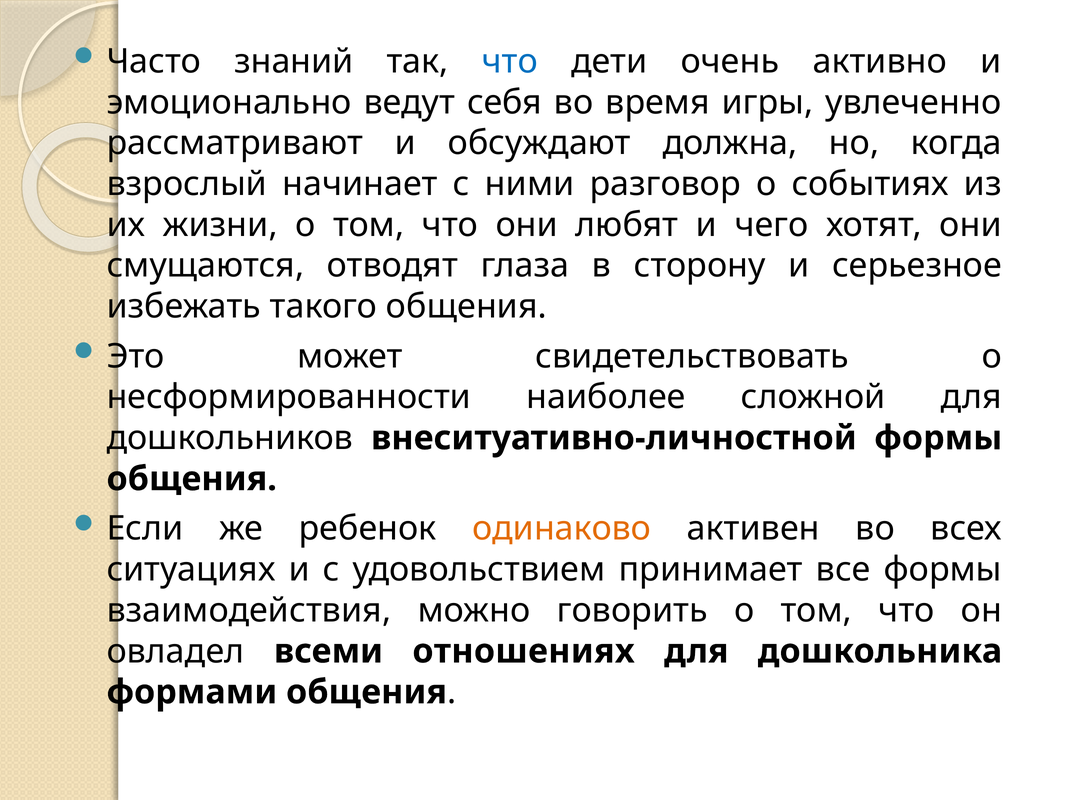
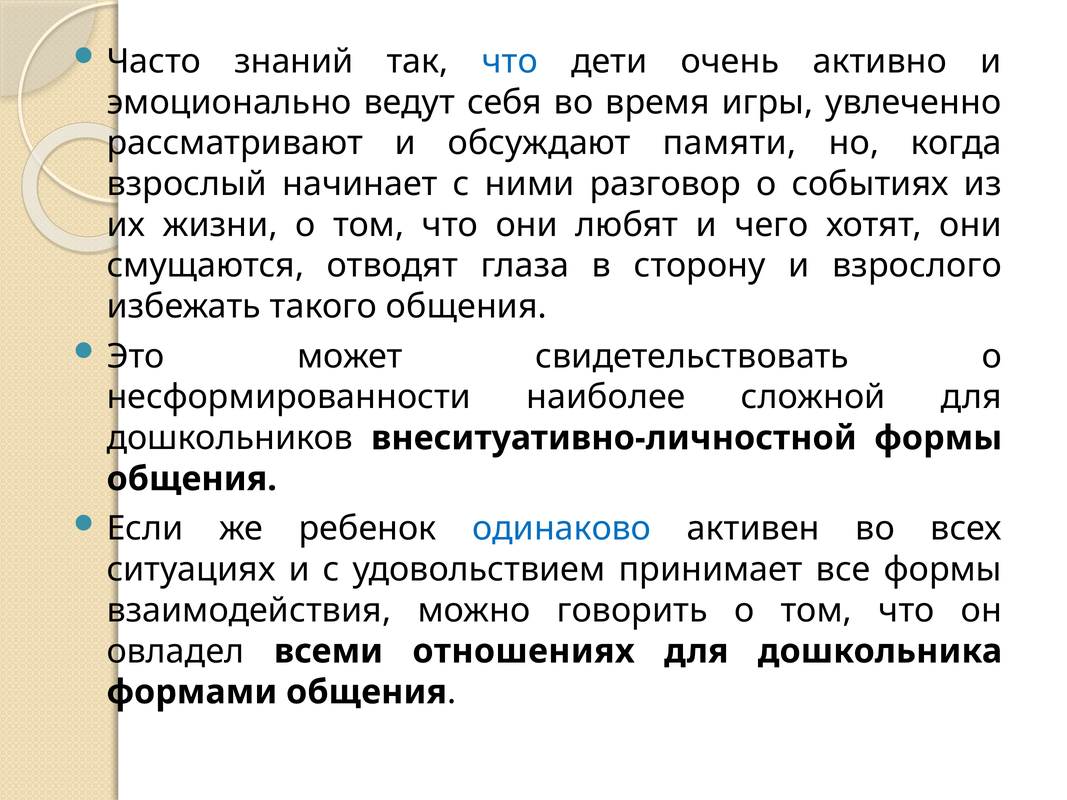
должна: должна -> памяти
серьезное: серьезное -> взрослого
одинаково colour: orange -> blue
